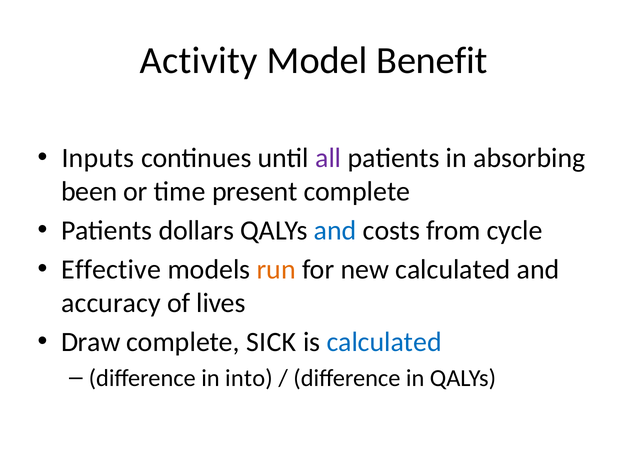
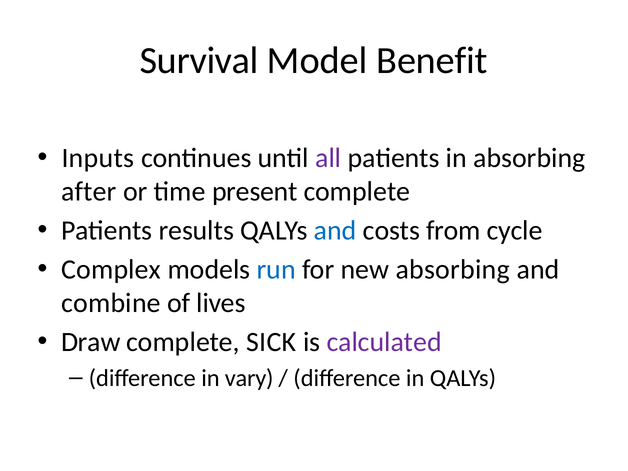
Activity: Activity -> Survival
been: been -> after
dollars: dollars -> results
Effective: Effective -> Complex
run colour: orange -> blue
new calculated: calculated -> absorbing
accuracy: accuracy -> combine
calculated at (384, 342) colour: blue -> purple
into: into -> vary
